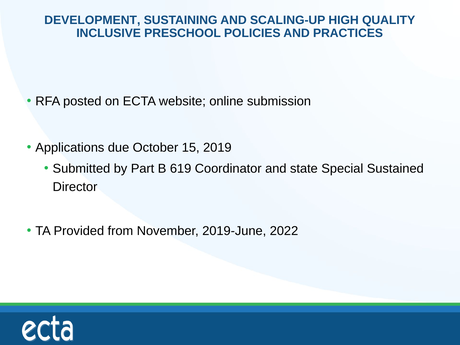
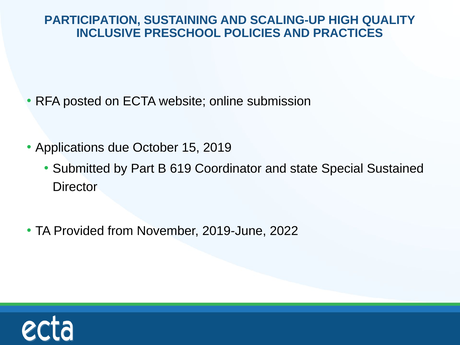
DEVELOPMENT: DEVELOPMENT -> PARTICIPATION
